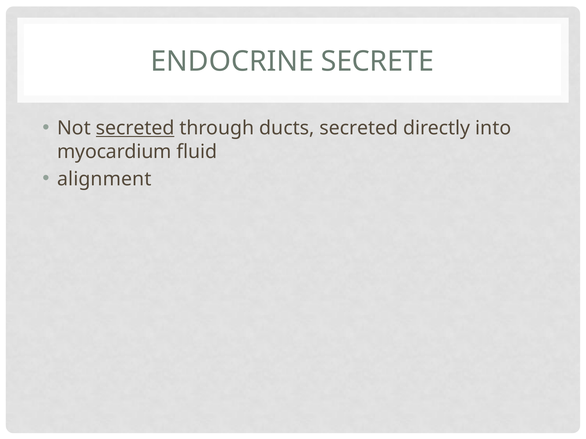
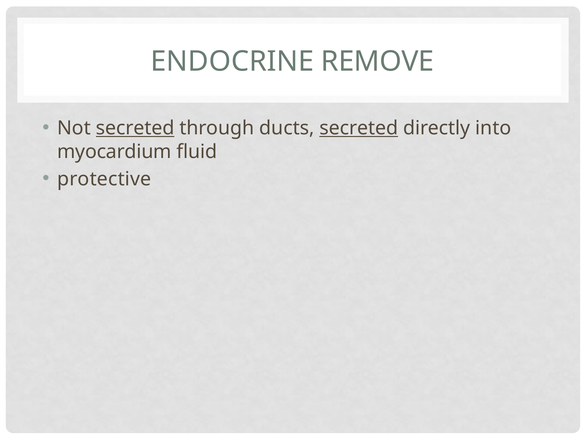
SECRETE: SECRETE -> REMOVE
secreted at (359, 128) underline: none -> present
alignment: alignment -> protective
